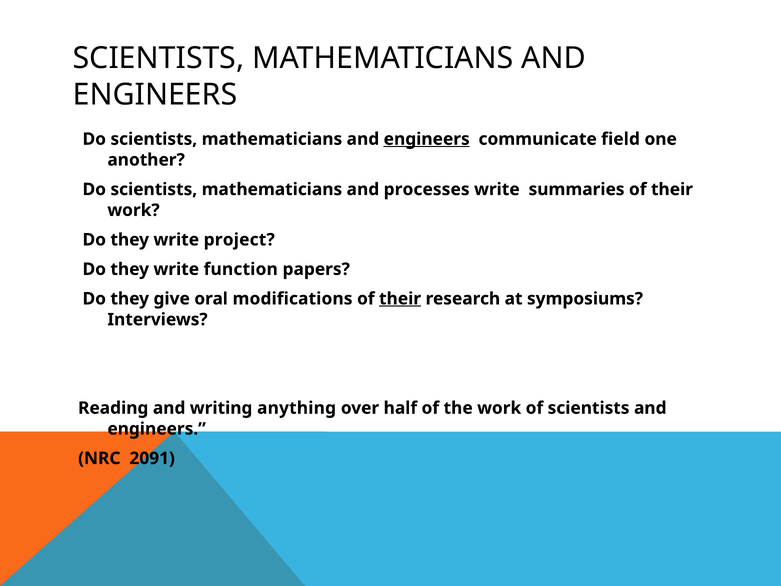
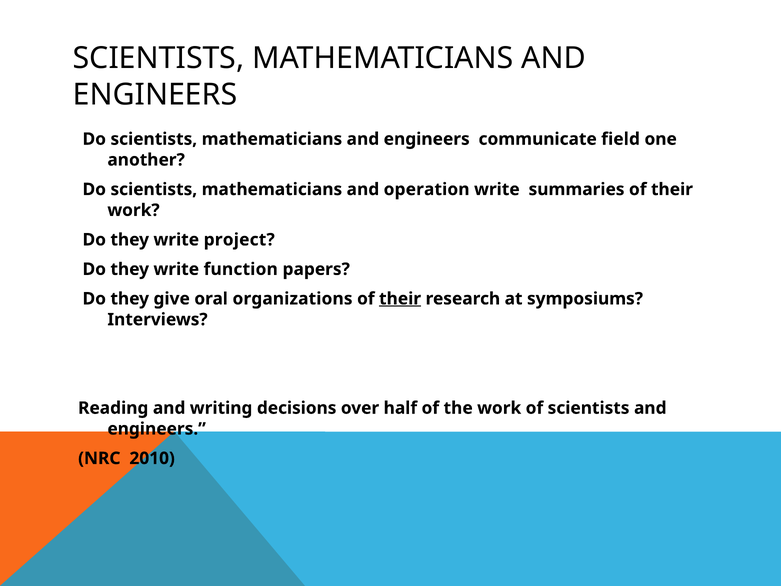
engineers at (427, 139) underline: present -> none
processes: processes -> operation
modifications: modifications -> organizations
anything: anything -> decisions
2091: 2091 -> 2010
